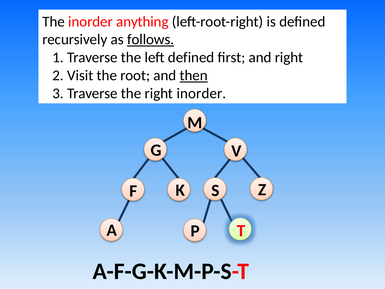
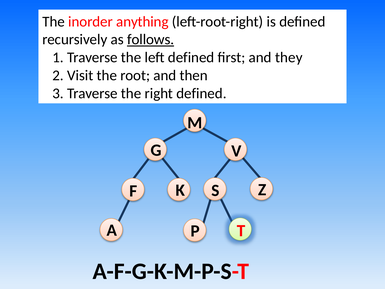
and right: right -> they
then underline: present -> none
right inorder: inorder -> defined
